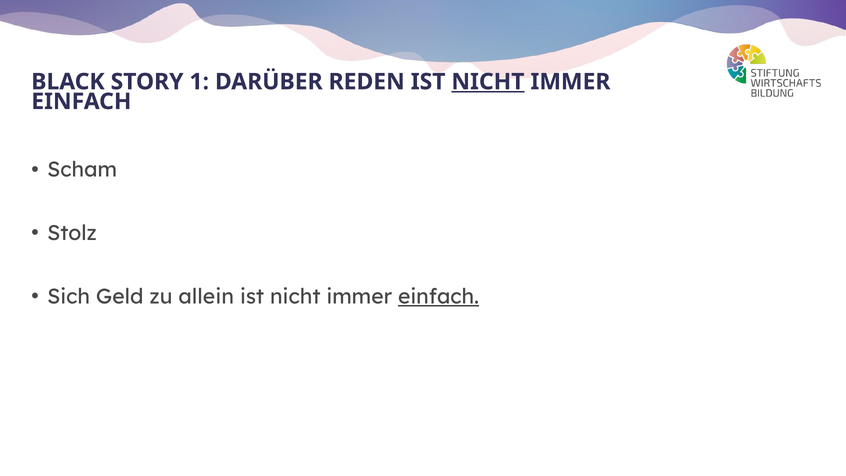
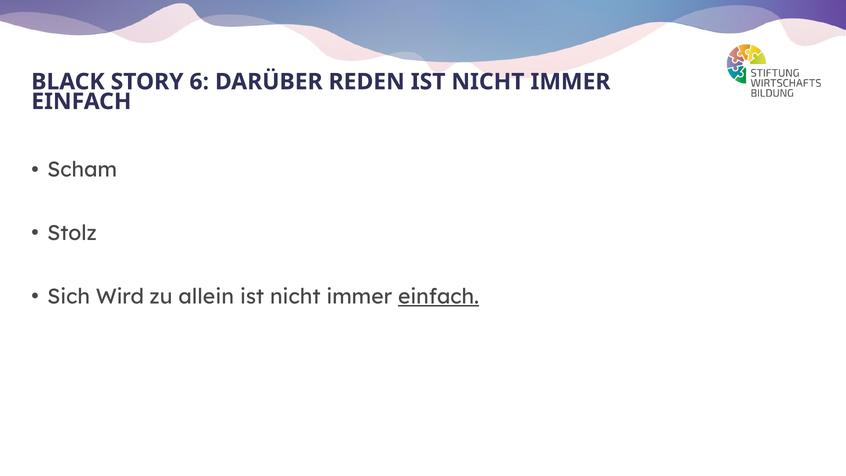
1: 1 -> 6
NICHT at (488, 82) underline: present -> none
Geld: Geld -> Wird
